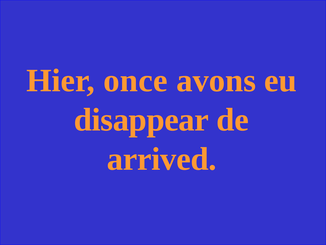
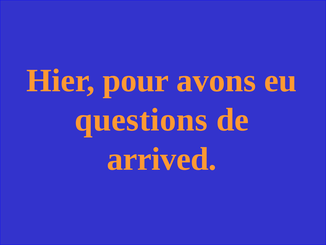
once: once -> pour
disappear: disappear -> questions
